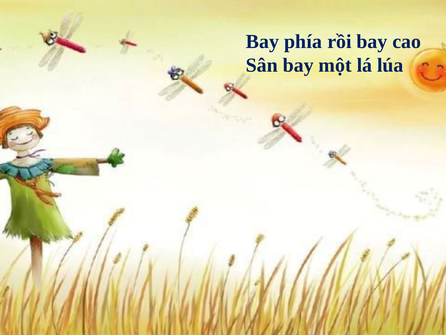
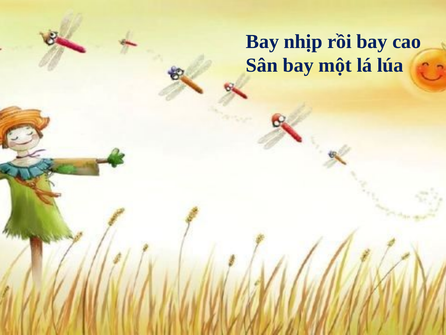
phía: phía -> nhịp
